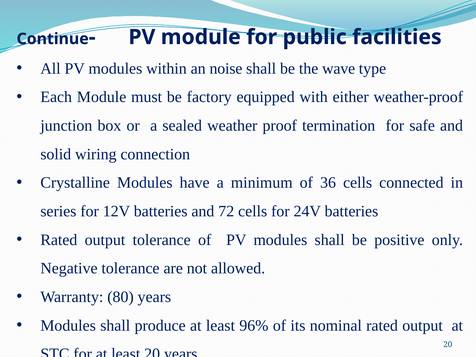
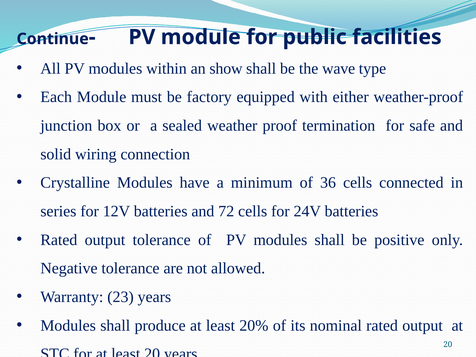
noise: noise -> show
80: 80 -> 23
96%: 96% -> 20%
